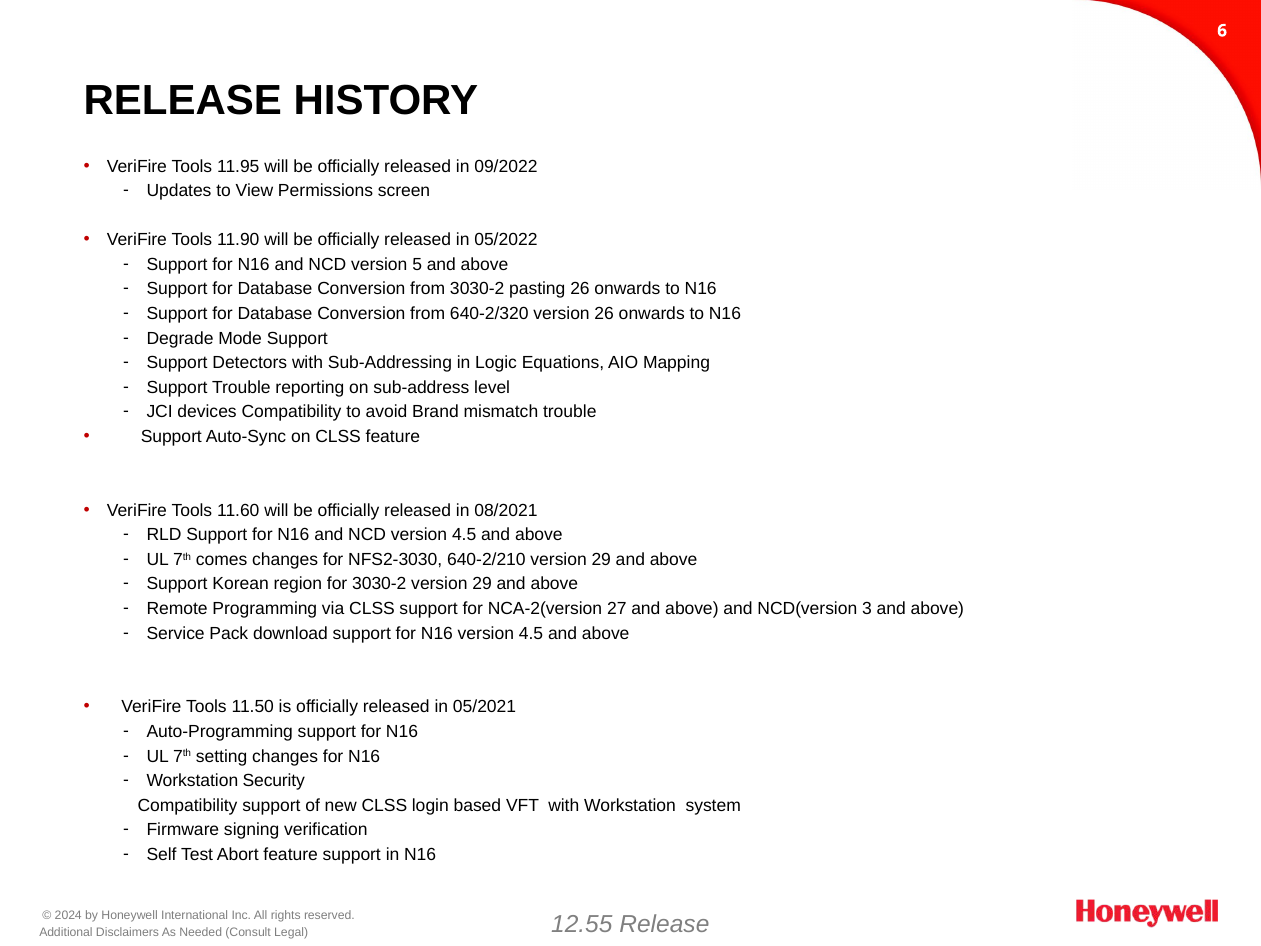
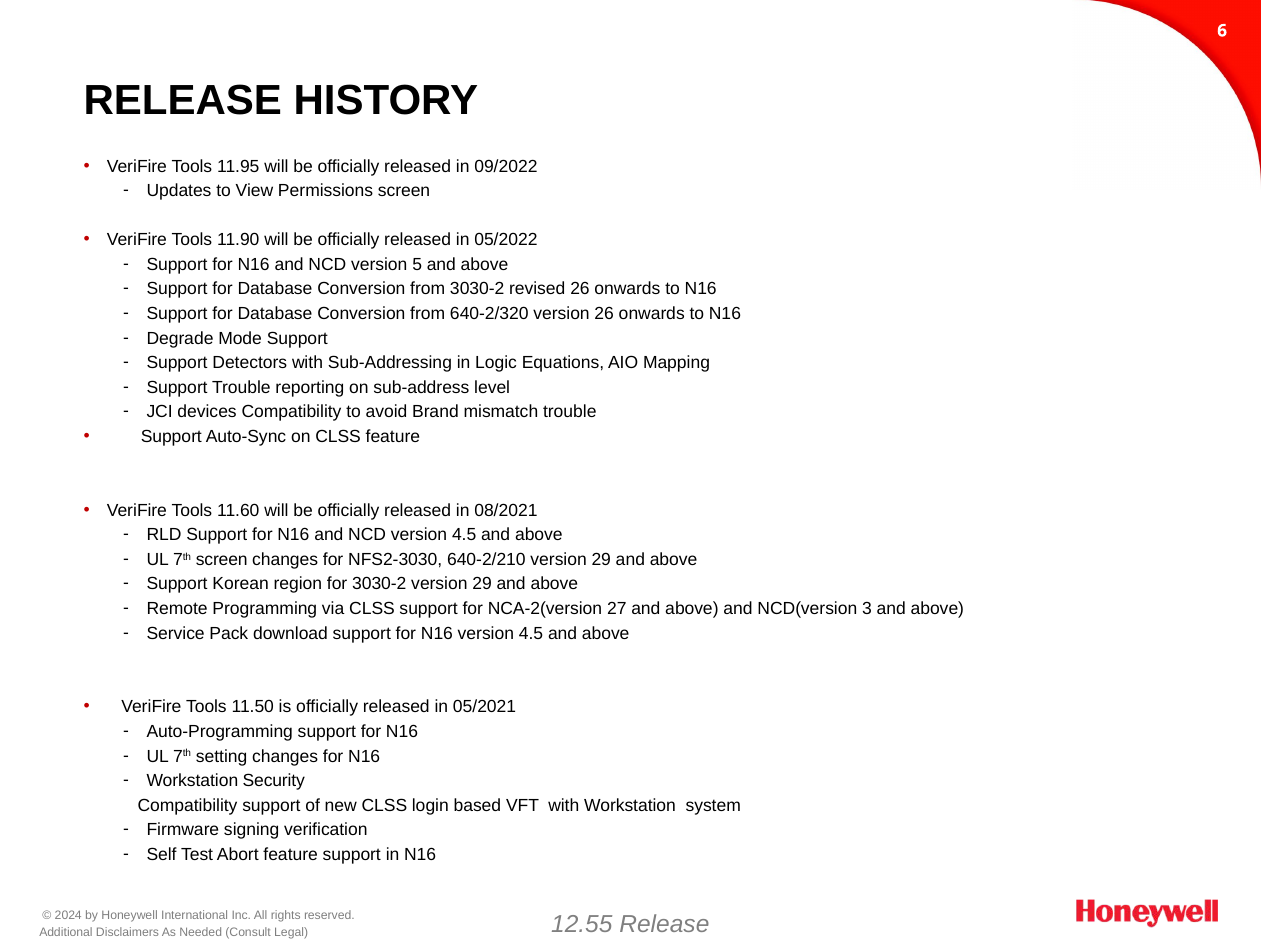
pasting: pasting -> revised
7th comes: comes -> screen
